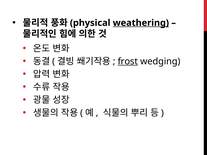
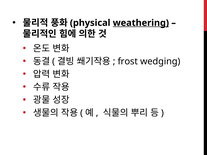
frost underline: present -> none
